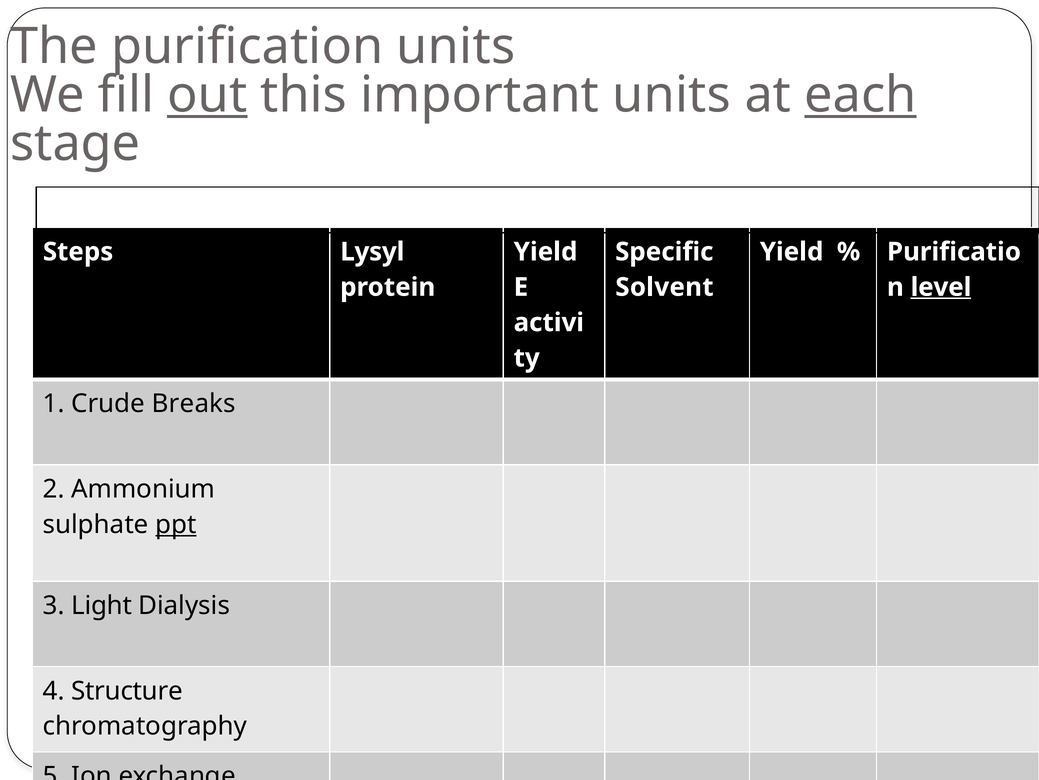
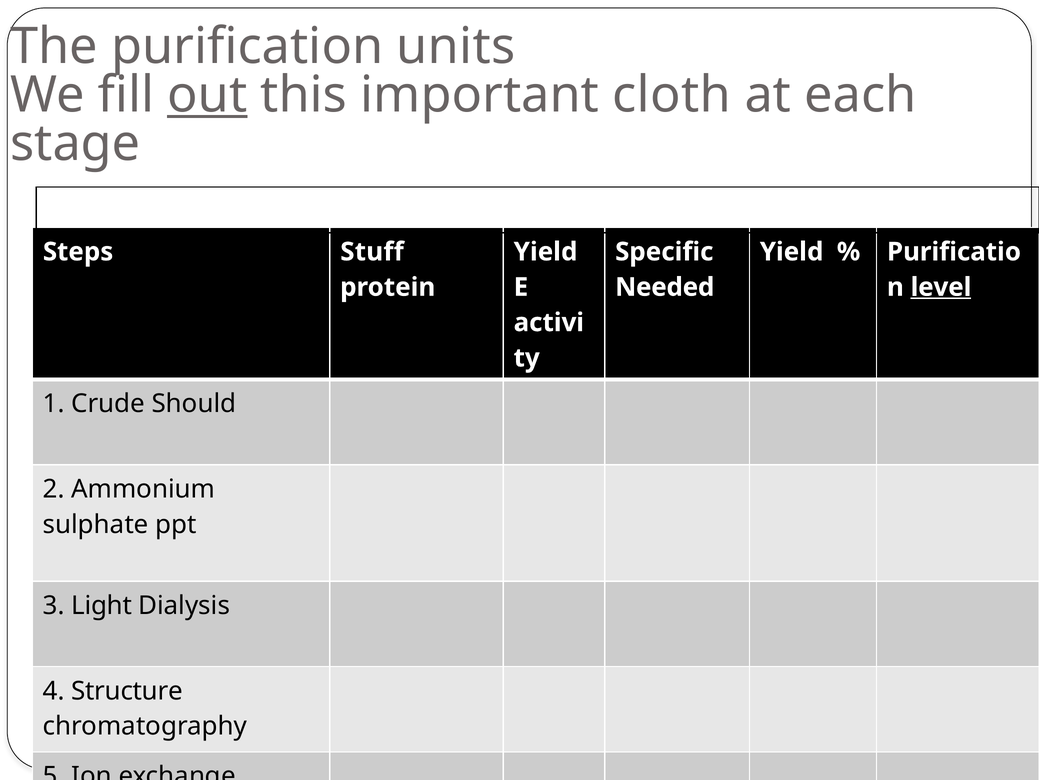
important units: units -> cloth
each underline: present -> none
Lysyl: Lysyl -> Stuff
Solvent: Solvent -> Needed
Breaks: Breaks -> Should
ppt underline: present -> none
